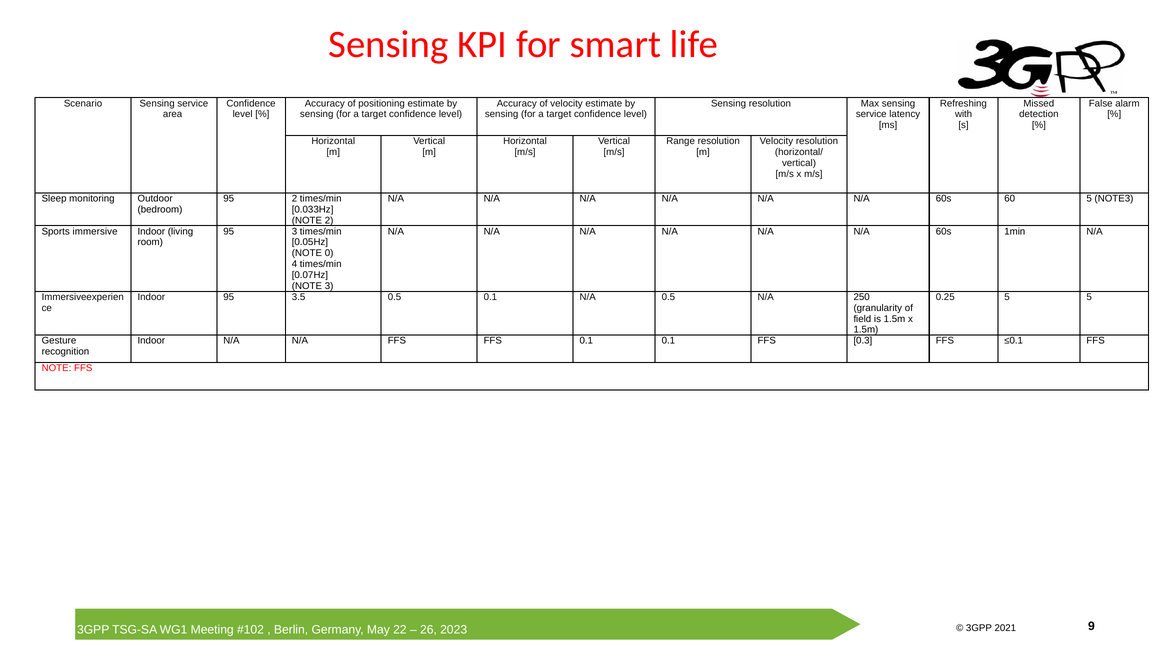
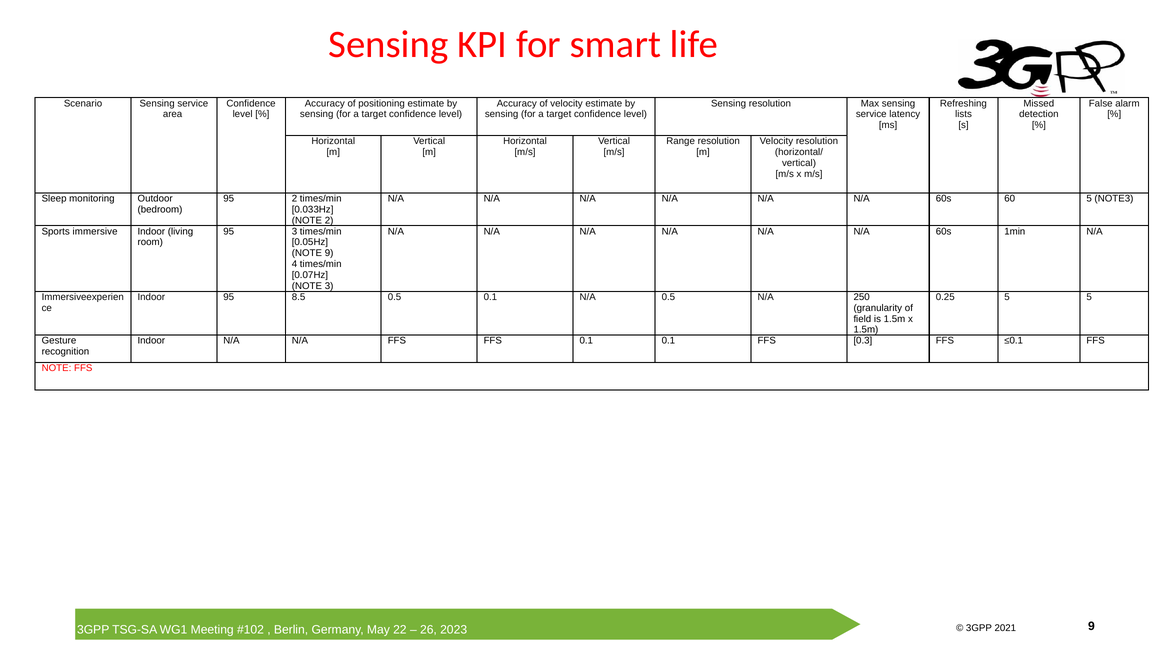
with: with -> lists
NOTE 0: 0 -> 9
3.5: 3.5 -> 8.5
